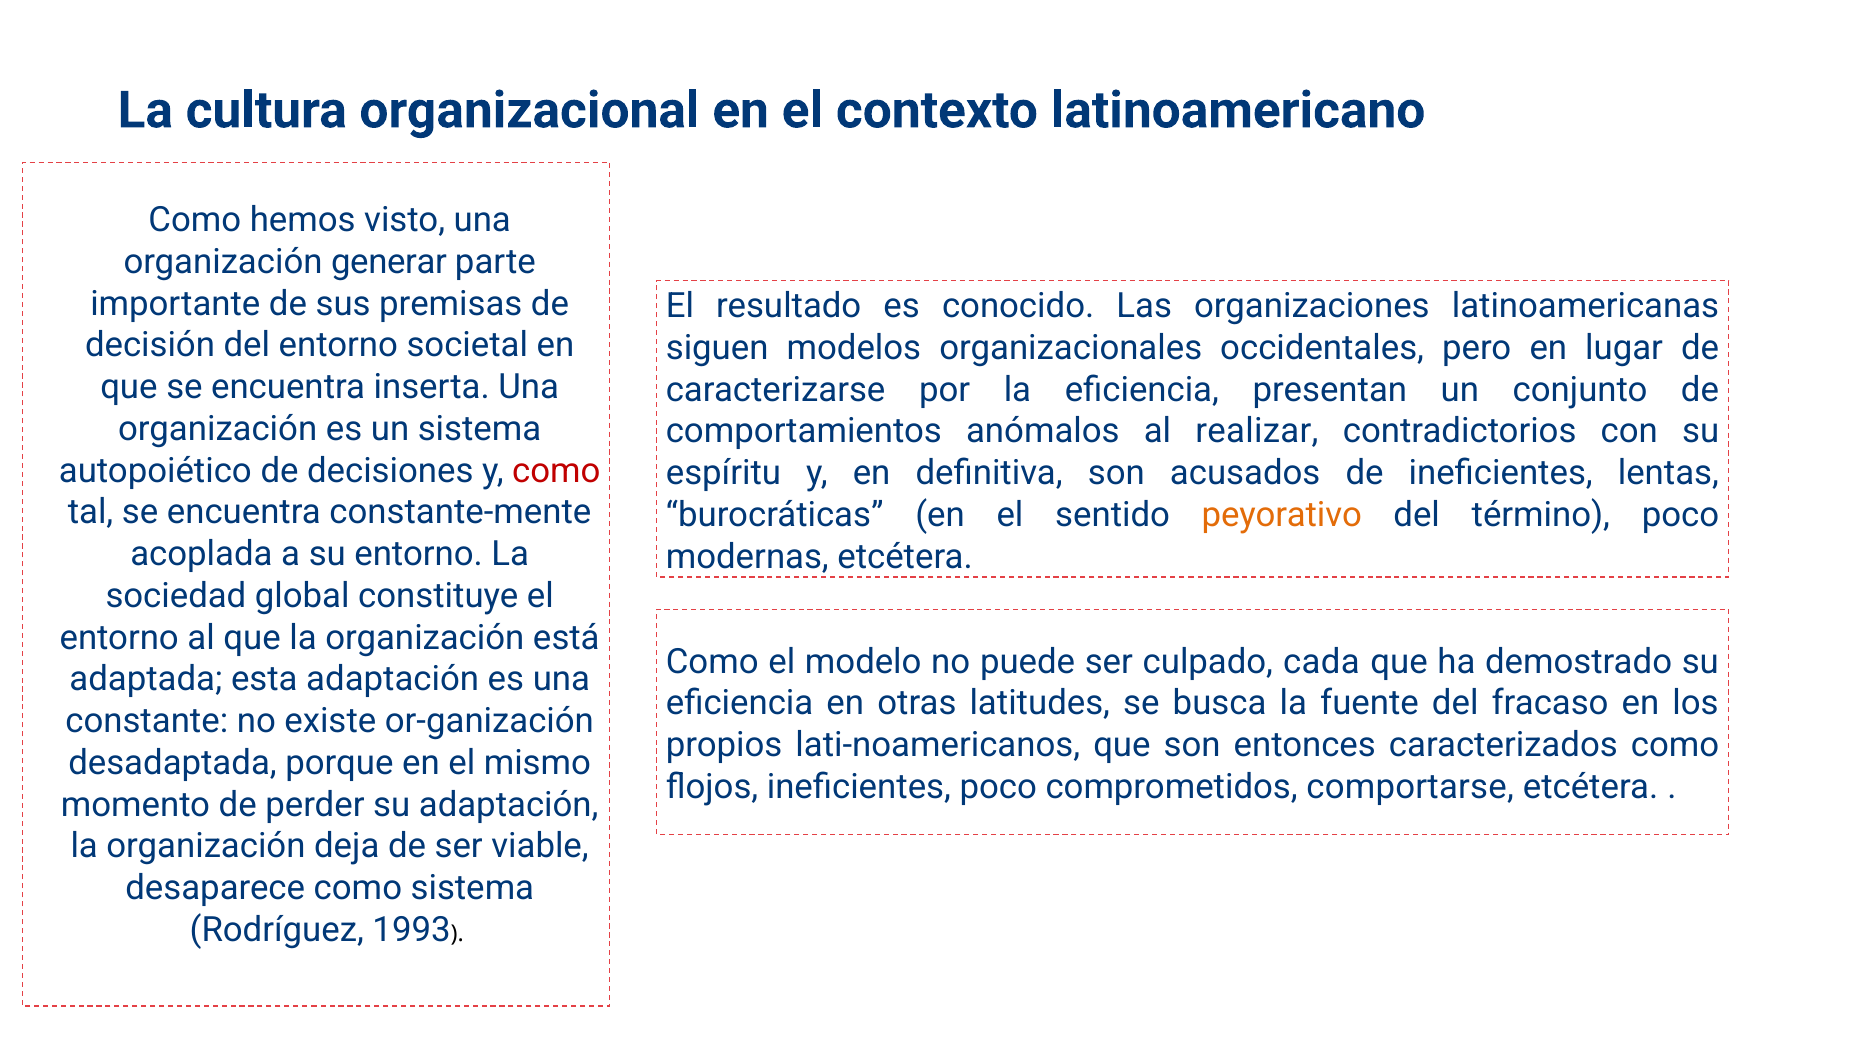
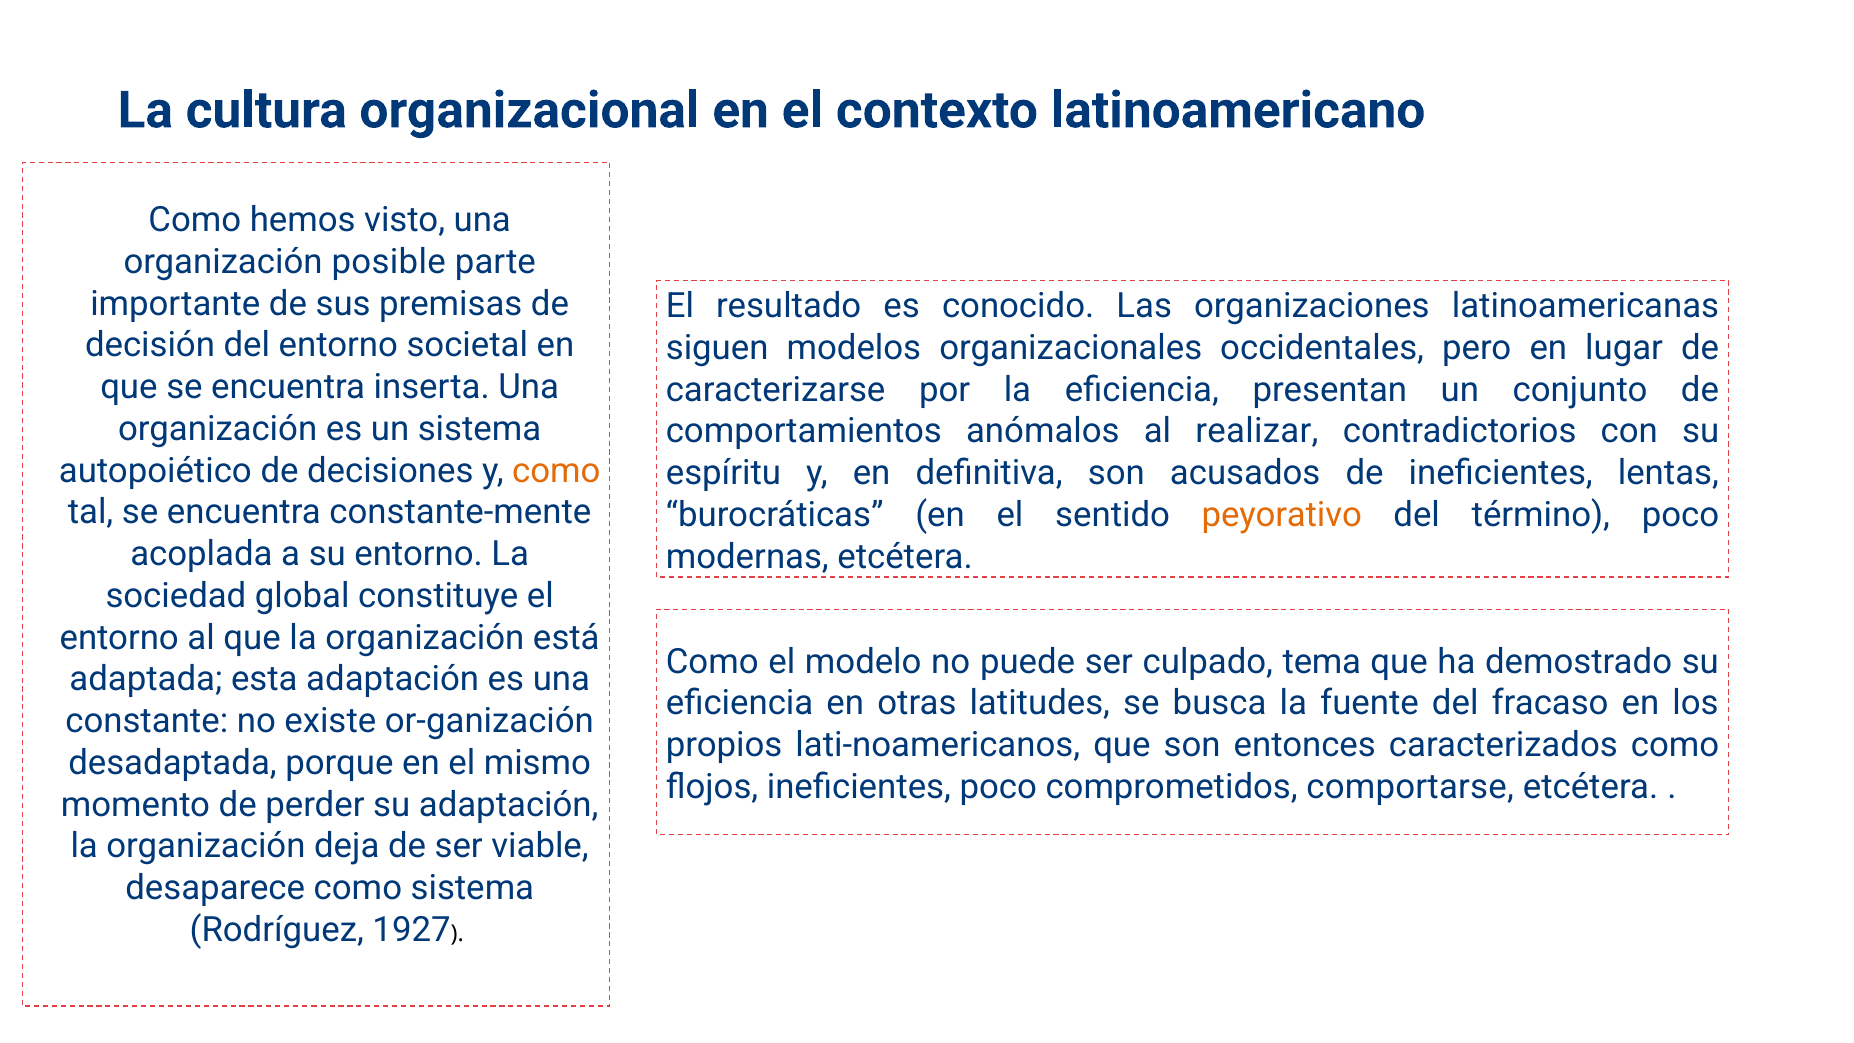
generar: generar -> posible
como at (556, 471) colour: red -> orange
cada: cada -> tema
1993: 1993 -> 1927
